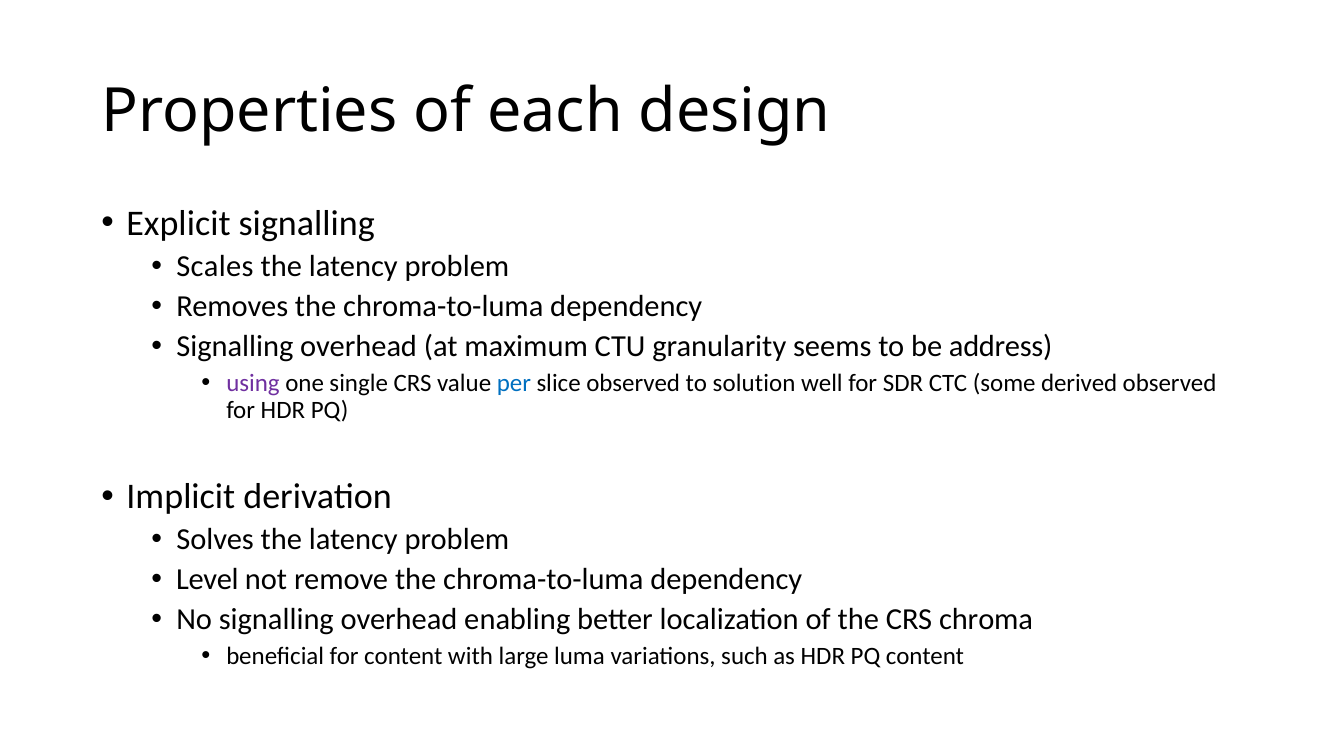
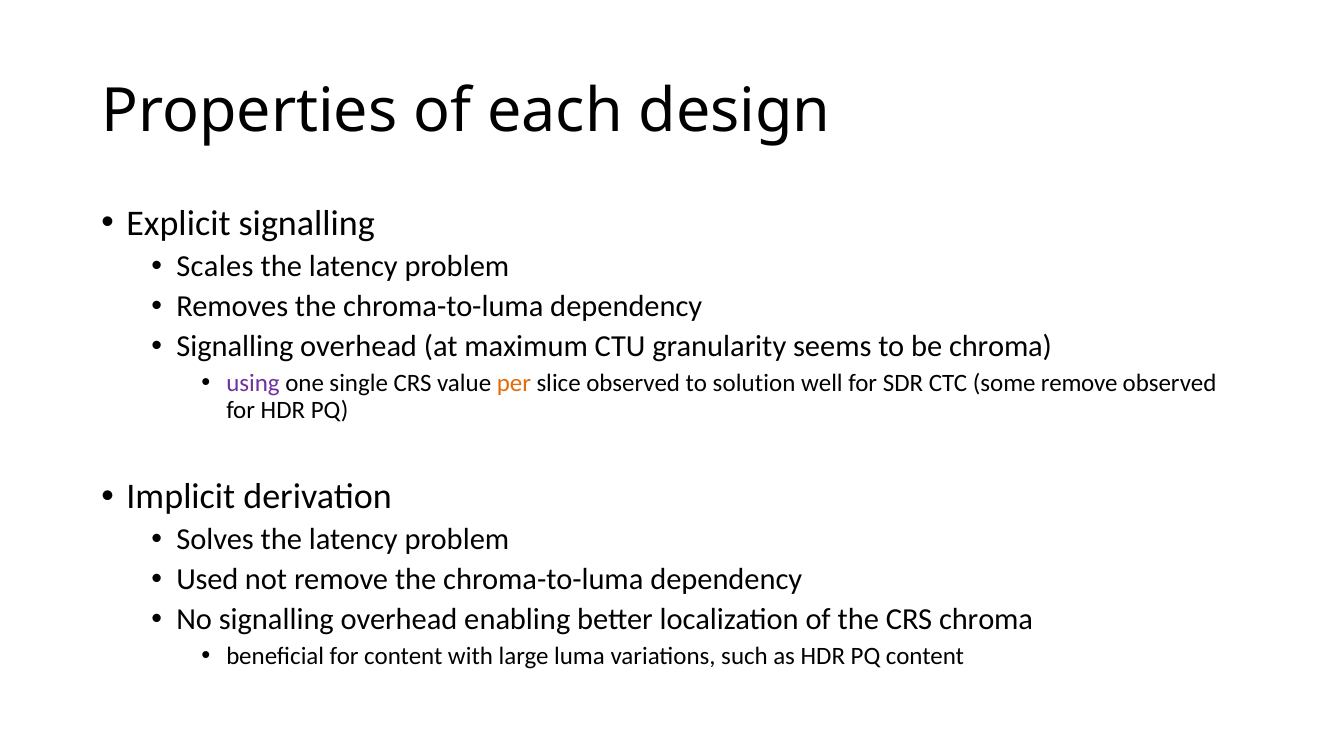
be address: address -> chroma
per colour: blue -> orange
some derived: derived -> remove
Level: Level -> Used
